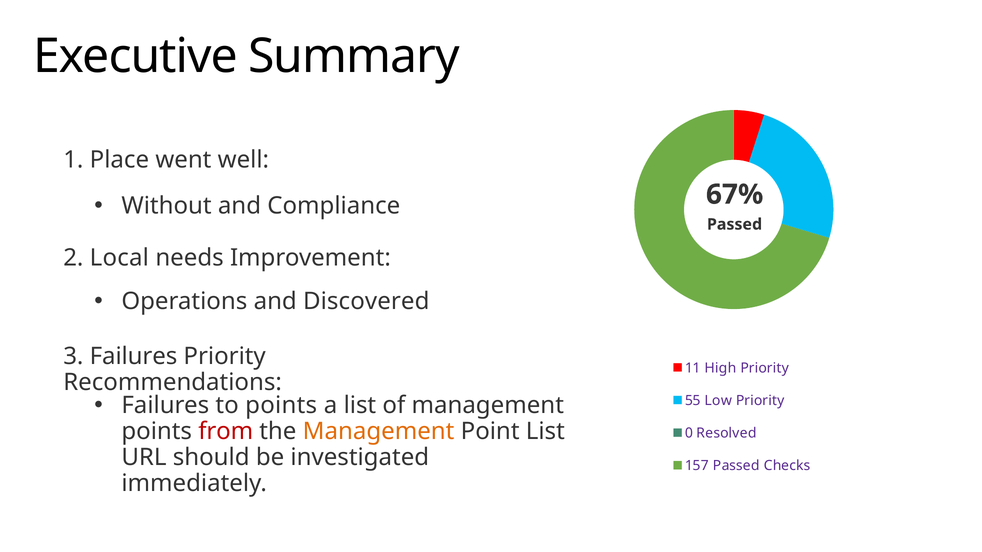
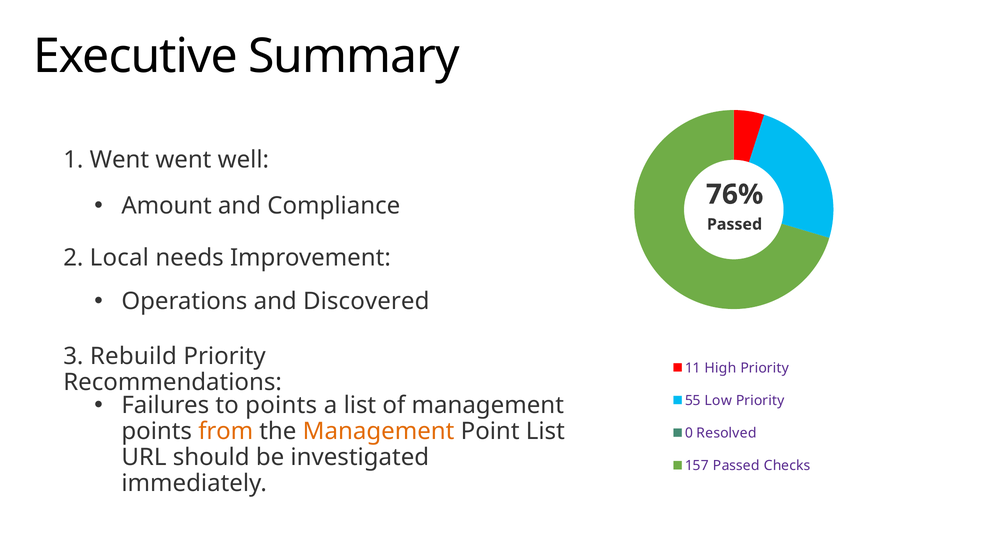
1 Place: Place -> Went
67%: 67% -> 76%
Without: Without -> Amount
3 Failures: Failures -> Rebuild
from colour: red -> orange
